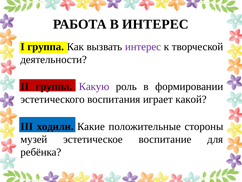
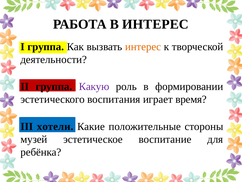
интерес at (143, 47) colour: purple -> orange
какой: какой -> время
ходили: ходили -> хотели
